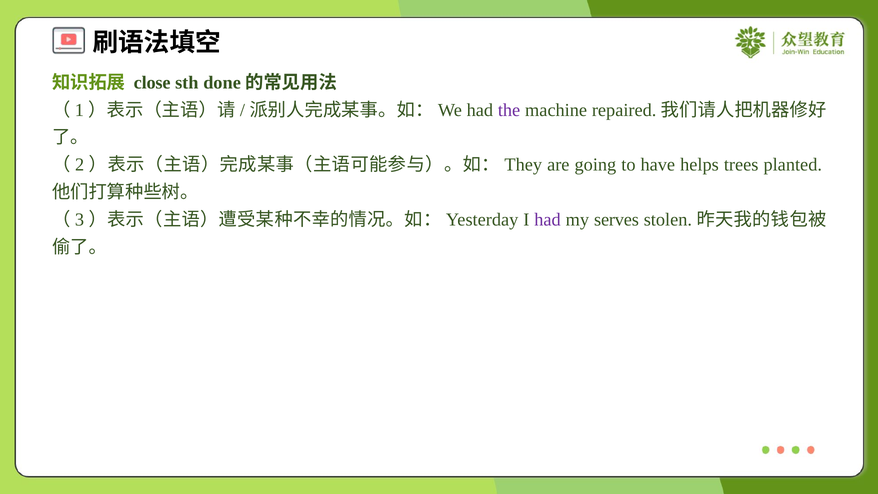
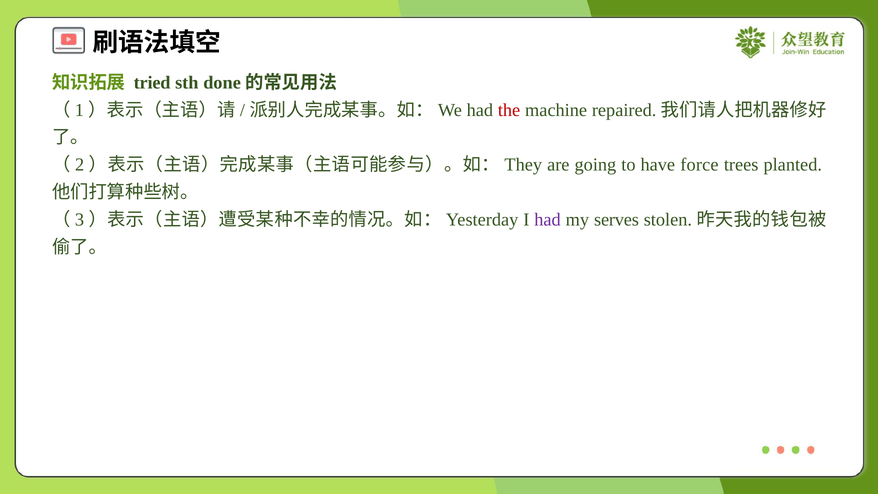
close: close -> tried
the colour: purple -> red
helps: helps -> force
